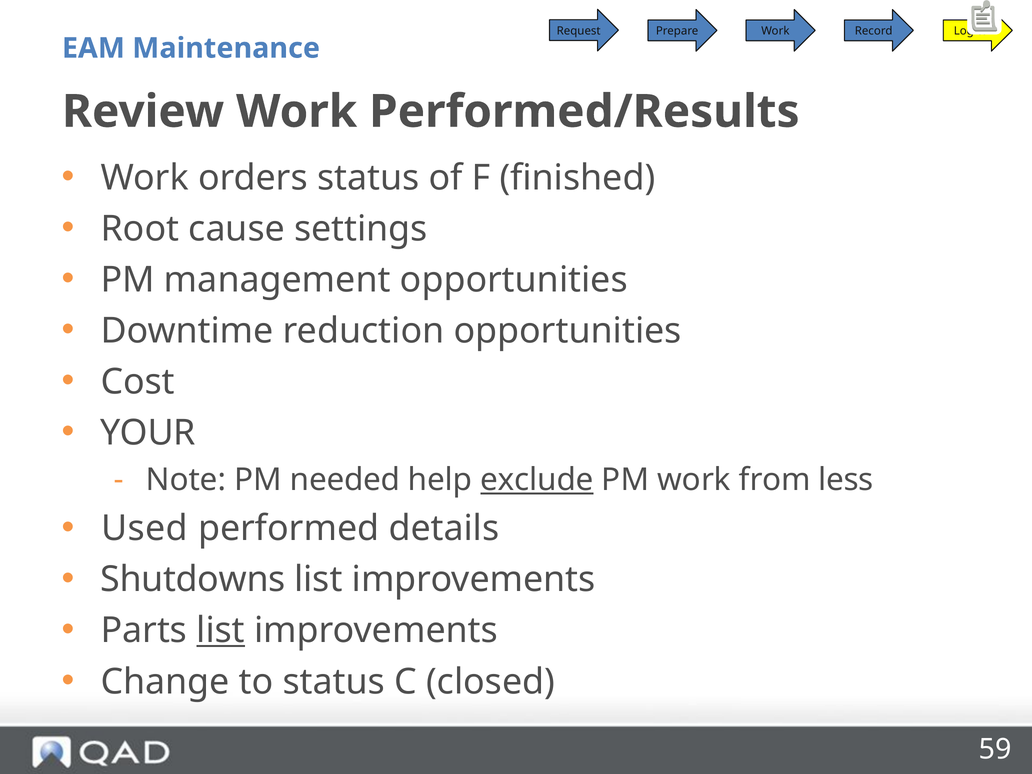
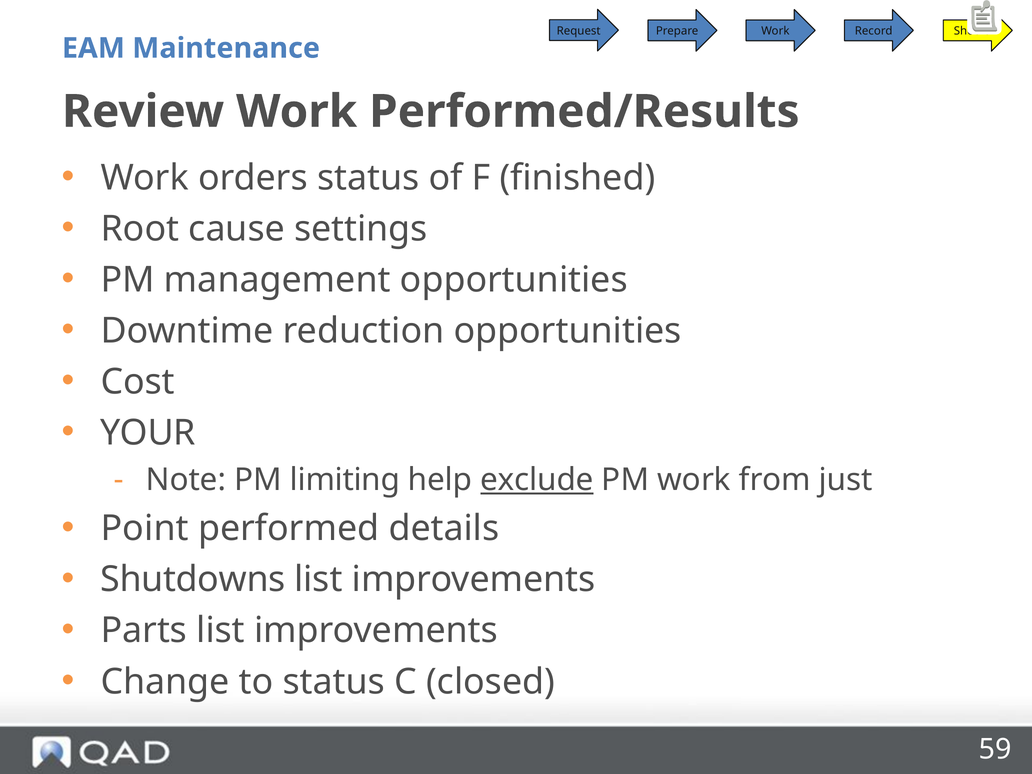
Logical: Logical -> Should
needed: needed -> limiting
less: less -> just
Used: Used -> Point
list at (221, 631) underline: present -> none
